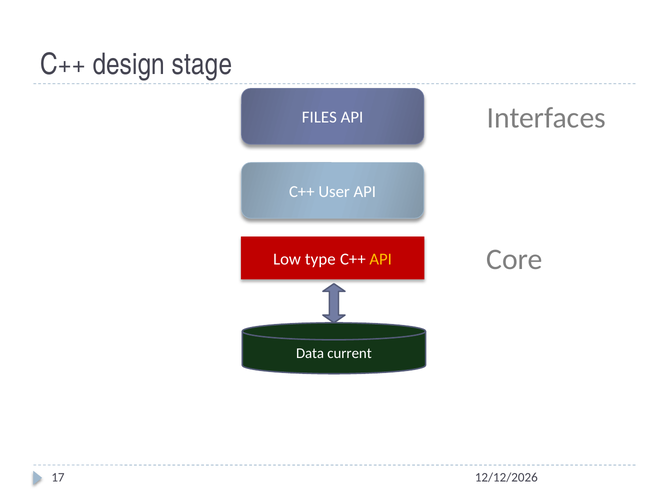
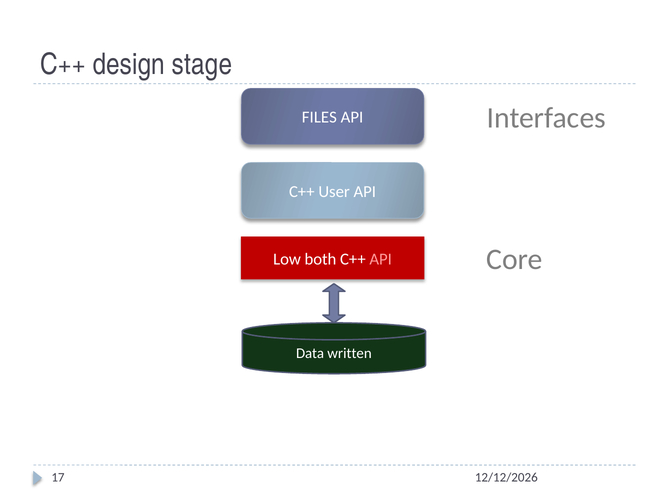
type: type -> both
API at (381, 259) colour: yellow -> pink
current: current -> written
